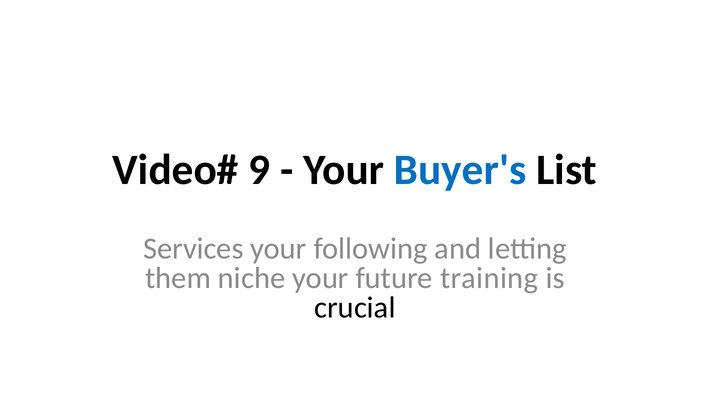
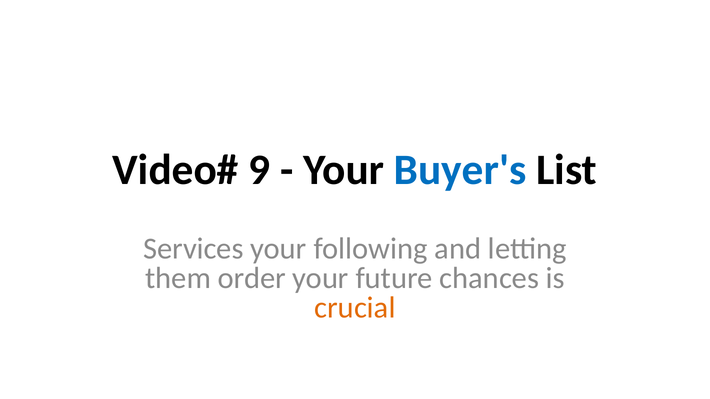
niche: niche -> order
training: training -> chances
crucial colour: black -> orange
